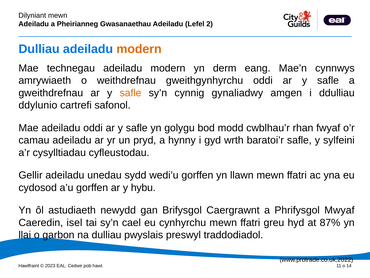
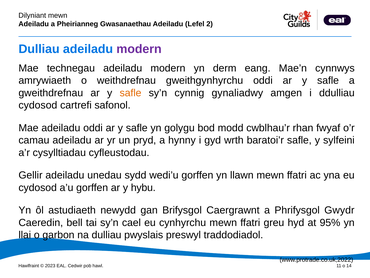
modern at (139, 49) colour: orange -> purple
ddylunio at (38, 105): ddylunio -> cydosod
Mwyaf: Mwyaf -> Gwydr
isel: isel -> bell
87%: 87% -> 95%
